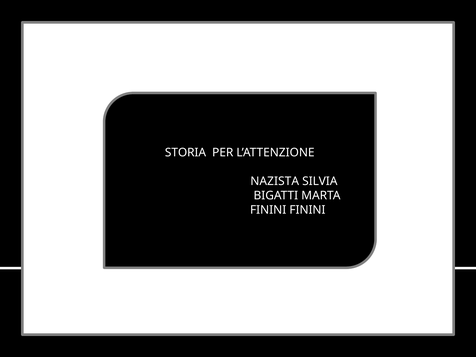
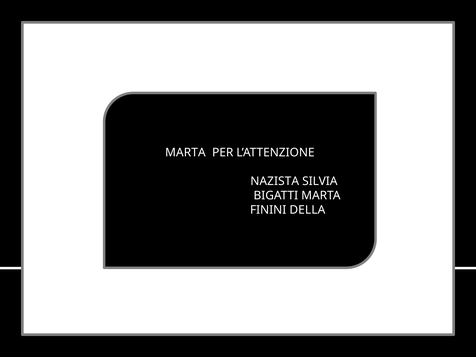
STORIA at (185, 153): STORIA -> MARTA
FININI FININI: FININI -> DELLA
